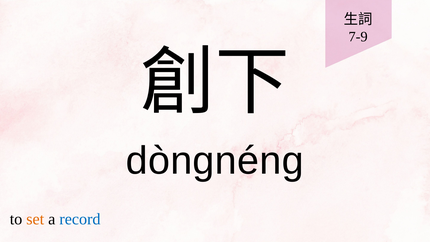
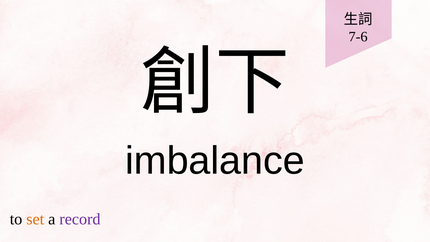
7-9: 7-9 -> 7-6
dòngnéng: dòngnéng -> imbalance
record colour: blue -> purple
